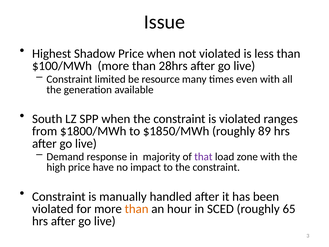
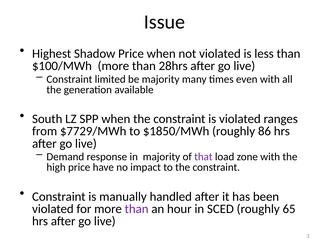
be resource: resource -> majority
$1800/MWh: $1800/MWh -> $7729/MWh
89: 89 -> 86
than at (137, 209) colour: orange -> purple
